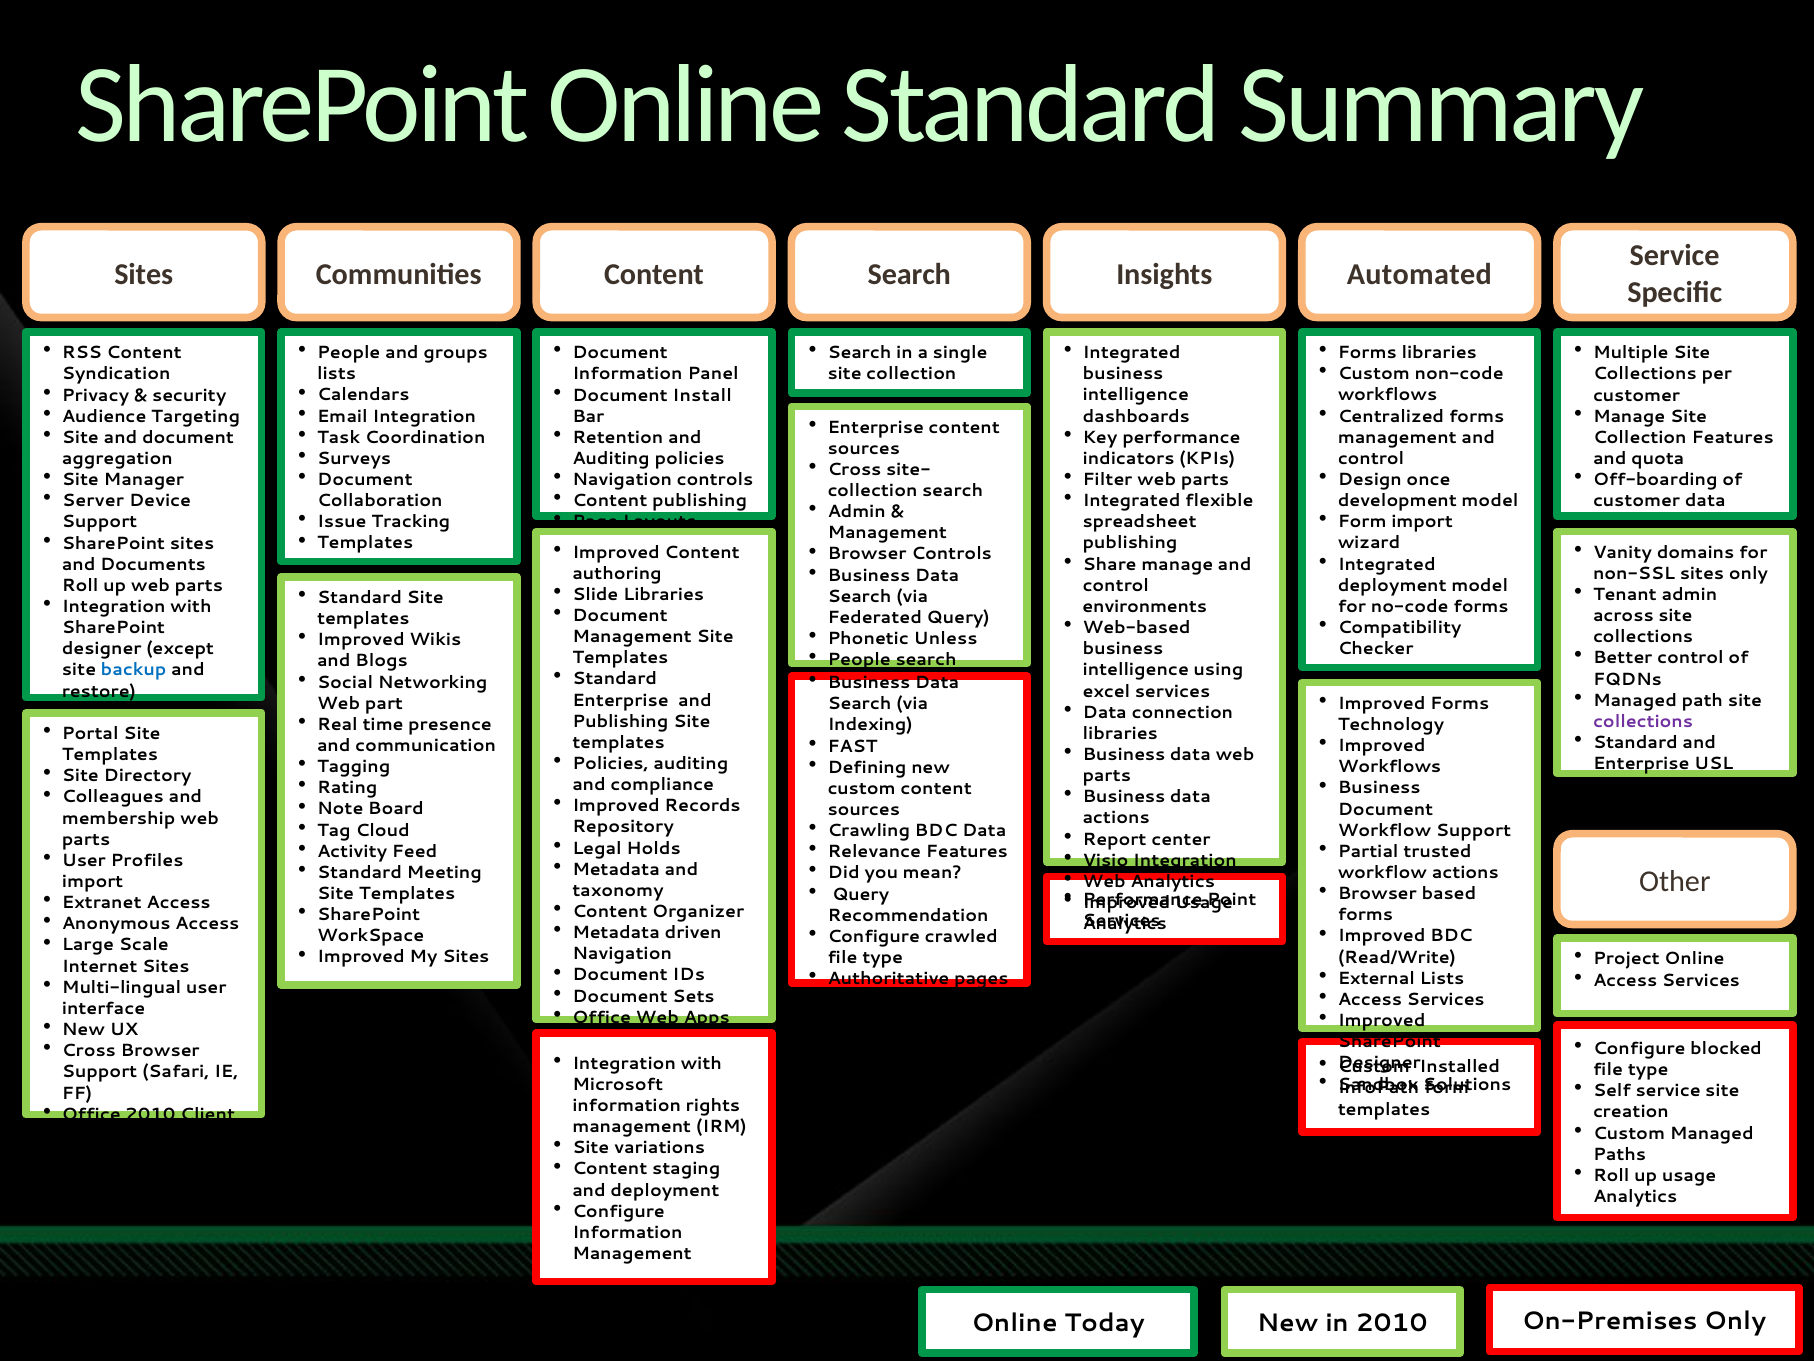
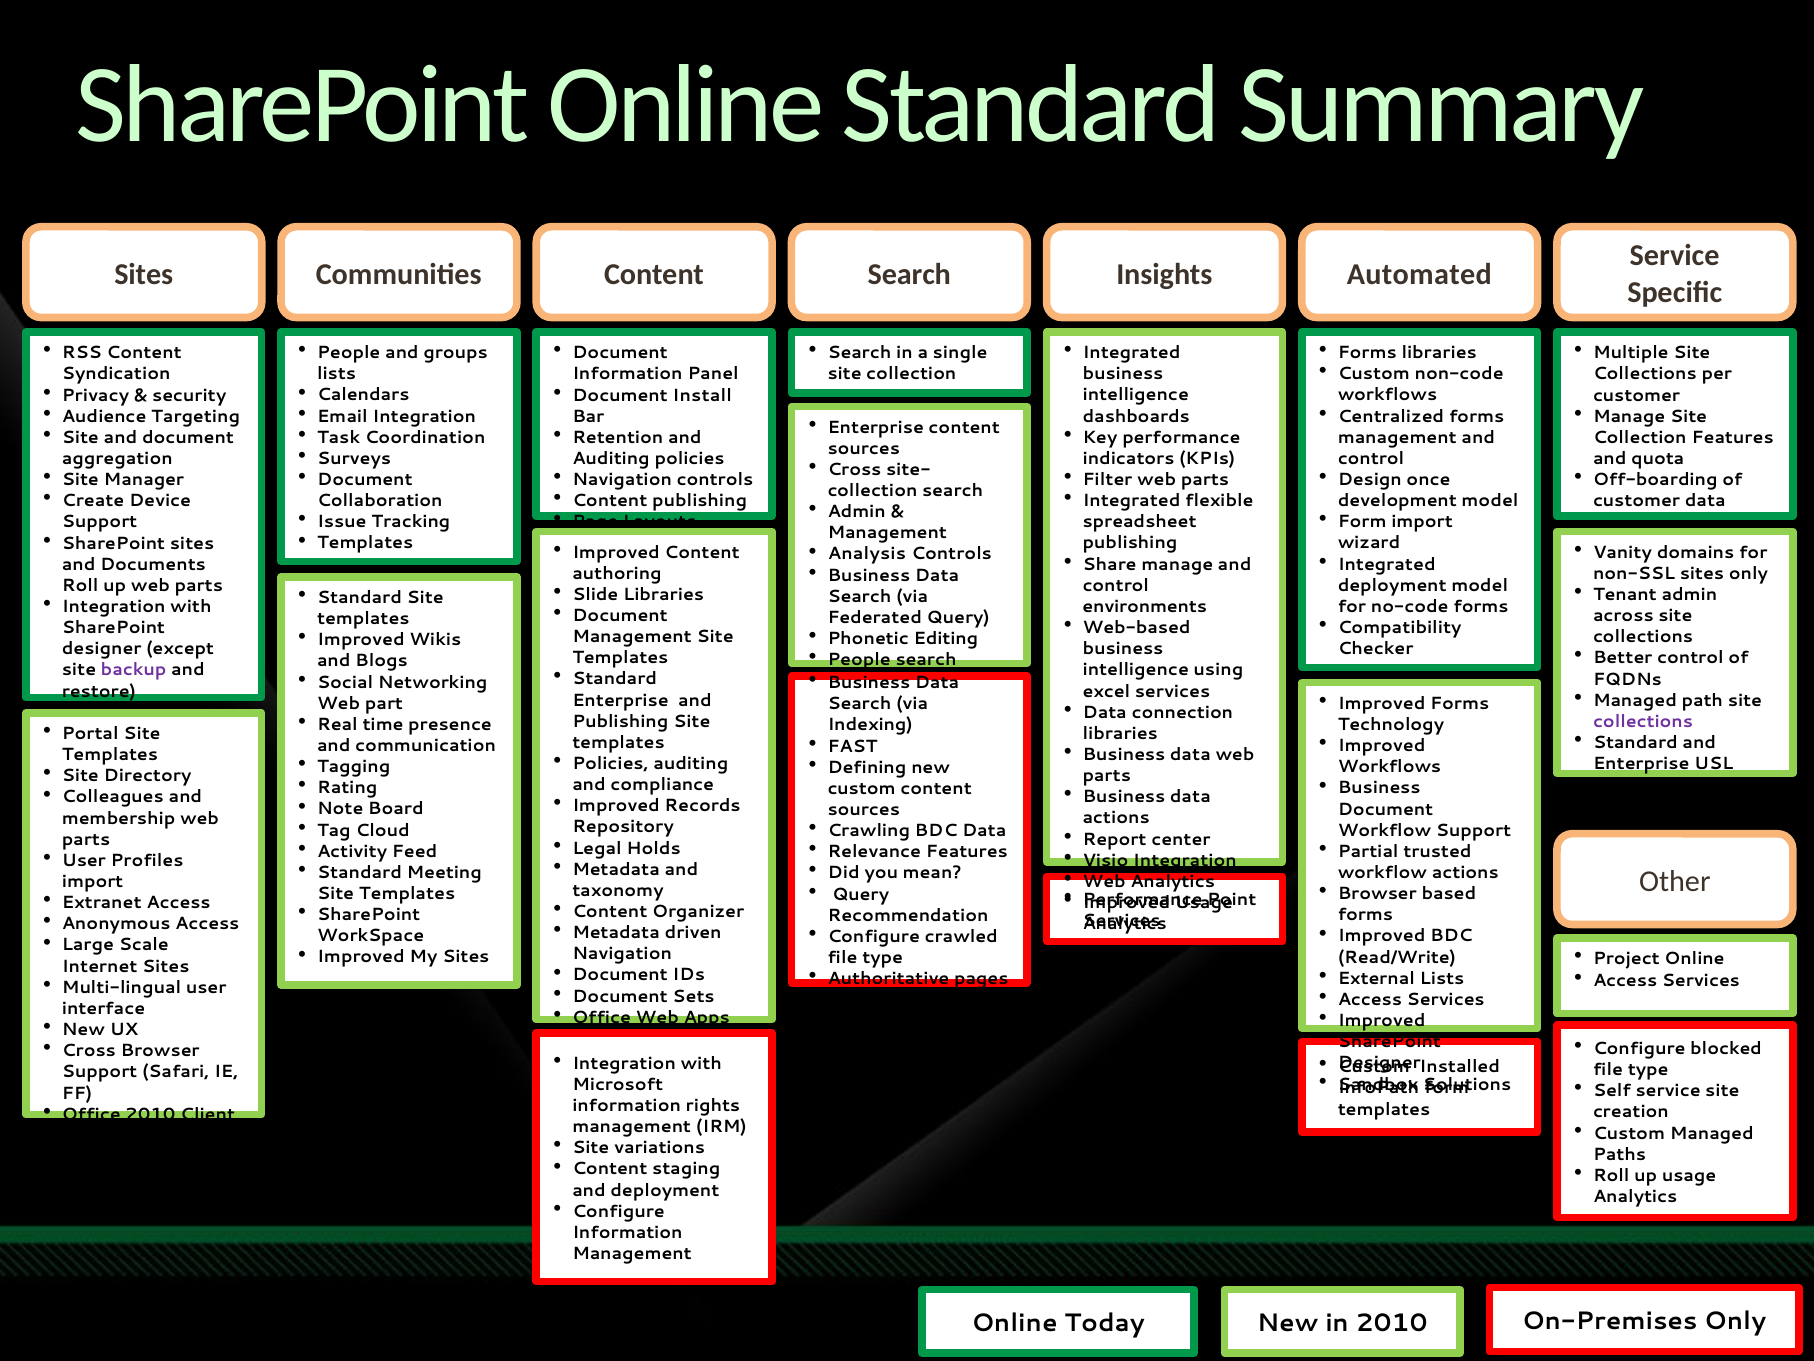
Server: Server -> Create
Browser at (867, 554): Browser -> Analysis
Unless: Unless -> Editing
backup colour: blue -> purple
